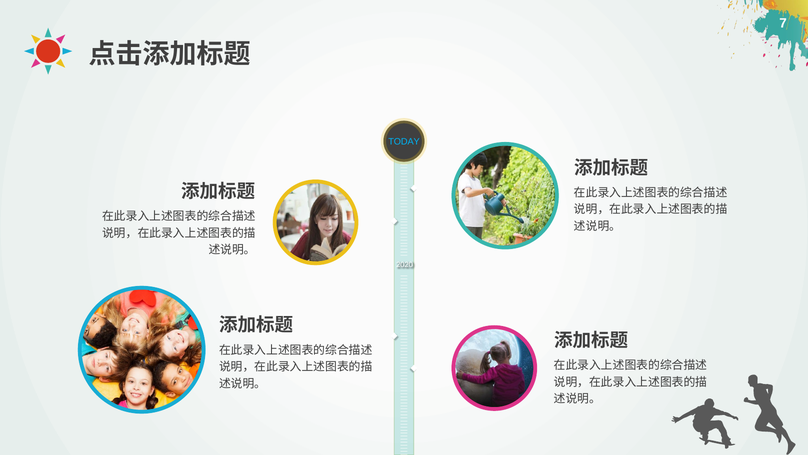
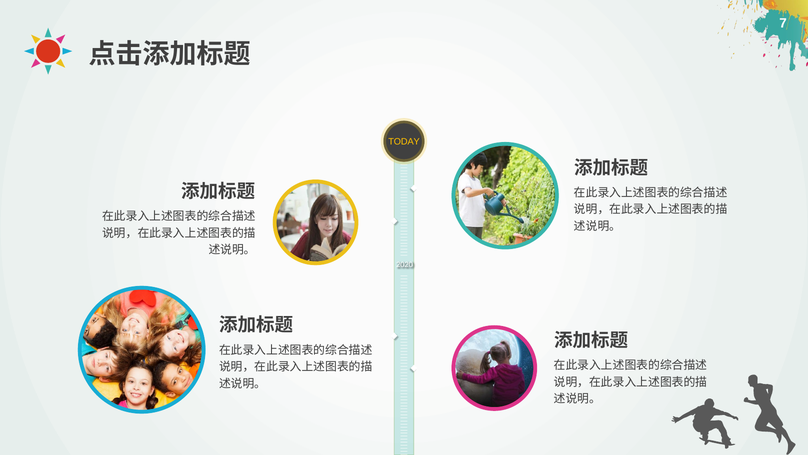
TODAY colour: light blue -> yellow
